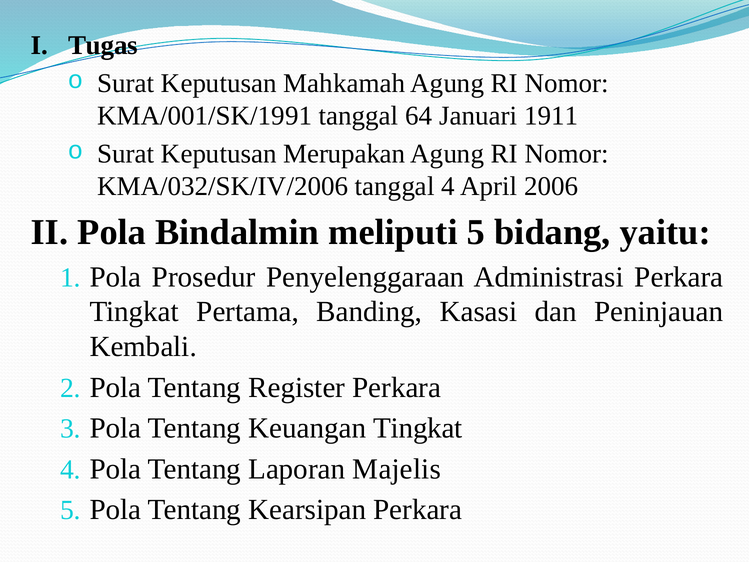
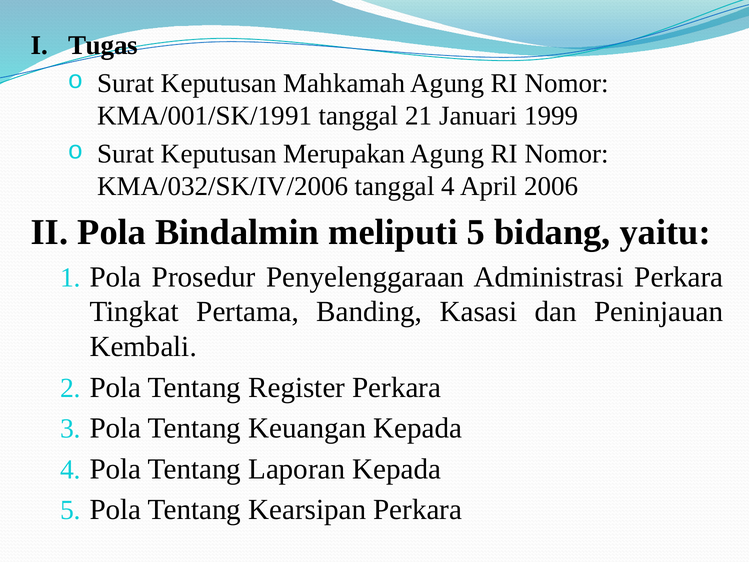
64: 64 -> 21
1911: 1911 -> 1999
Keuangan Tingkat: Tingkat -> Kepada
Laporan Majelis: Majelis -> Kepada
